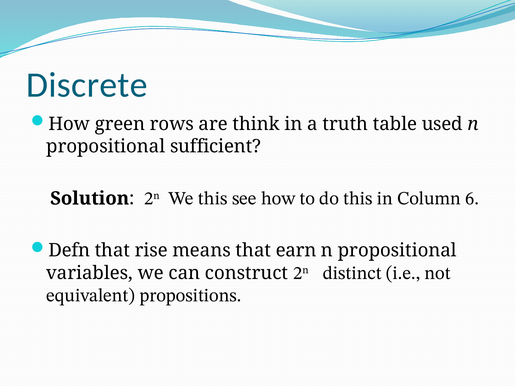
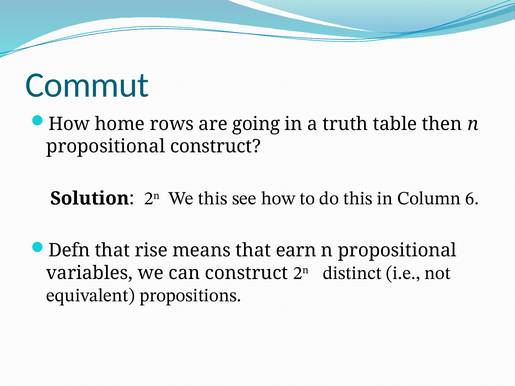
Discrete: Discrete -> Commut
green: green -> home
think: think -> going
used: used -> then
propositional sufficient: sufficient -> construct
